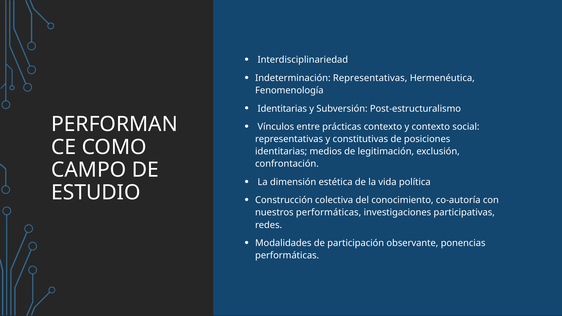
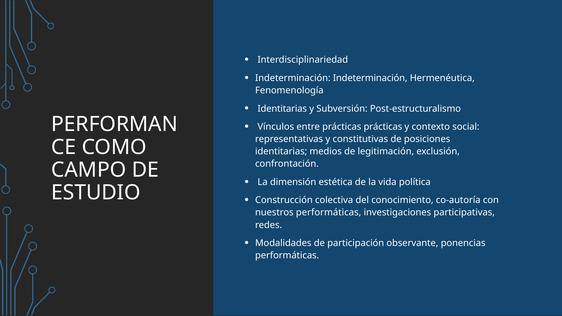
Indeterminación Representativas: Representativas -> Indeterminación
prácticas contexto: contexto -> prácticas
